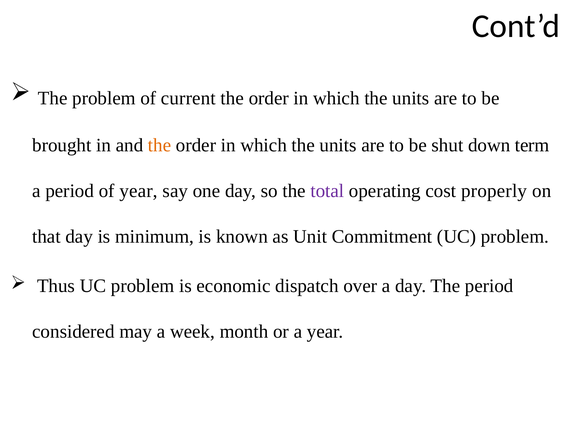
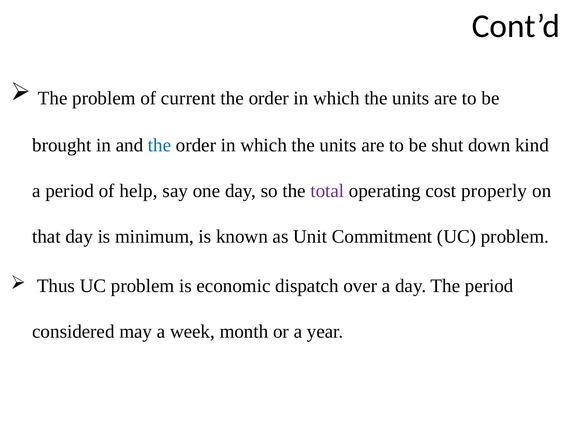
the at (160, 145) colour: orange -> blue
term: term -> kind
of year: year -> help
